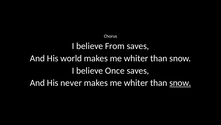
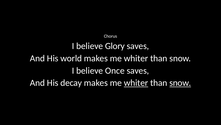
From: From -> Glory
never: never -> decay
whiter at (136, 82) underline: none -> present
